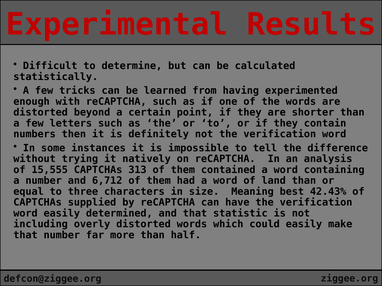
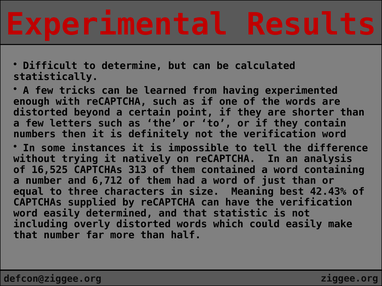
15,555: 15,555 -> 16,525
land: land -> just
